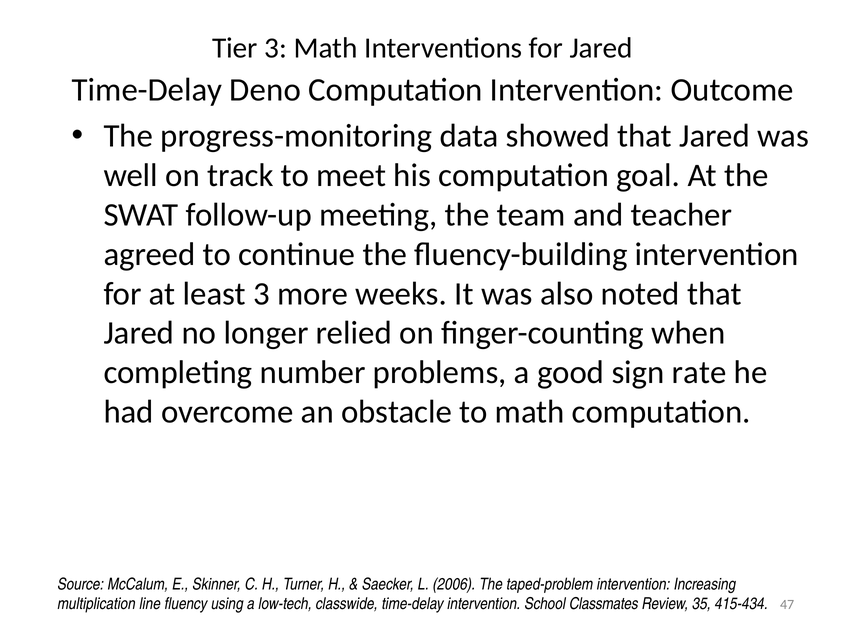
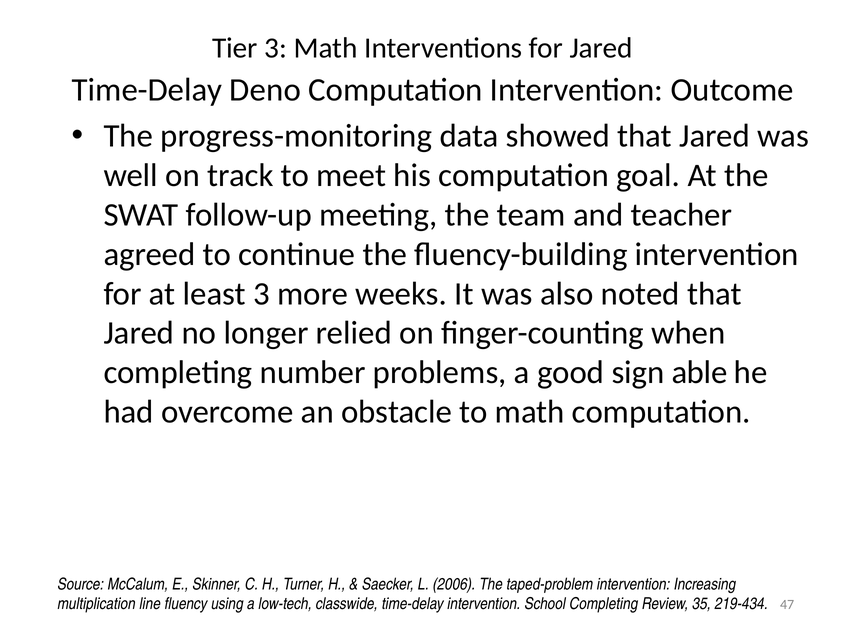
rate: rate -> able
School Classmates: Classmates -> Completing
415-434: 415-434 -> 219-434
